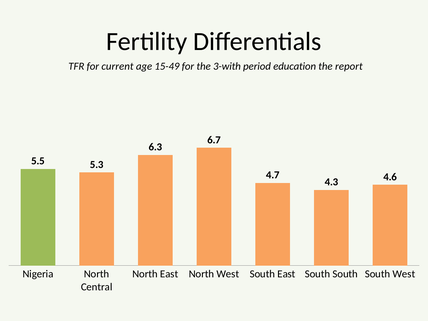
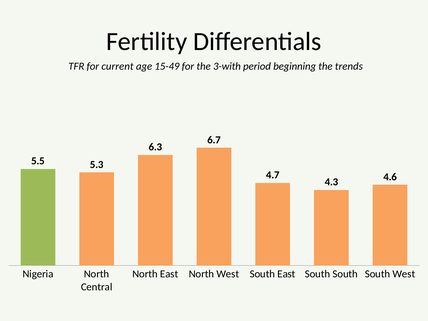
education: education -> beginning
report: report -> trends
